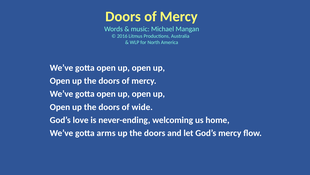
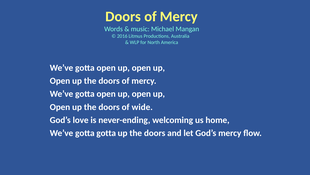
gotta arms: arms -> gotta
